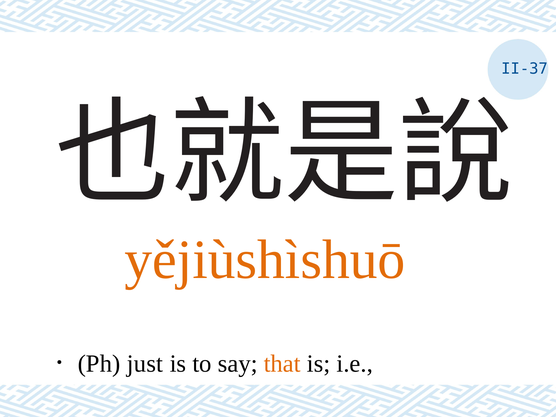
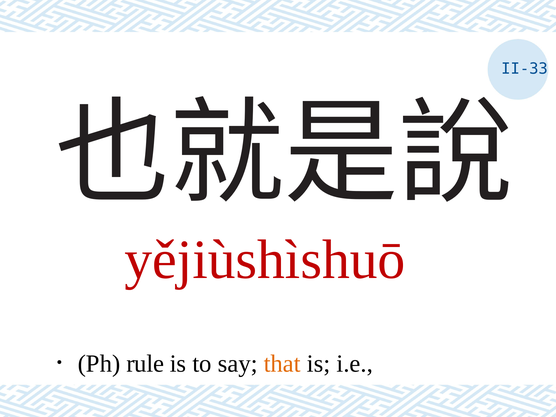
II-37: II-37 -> II-33
yějiùshìshuō colour: orange -> red
just: just -> rule
